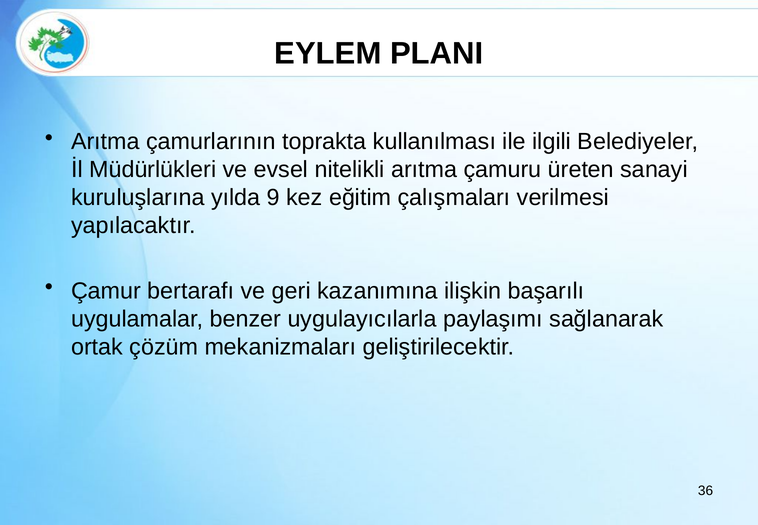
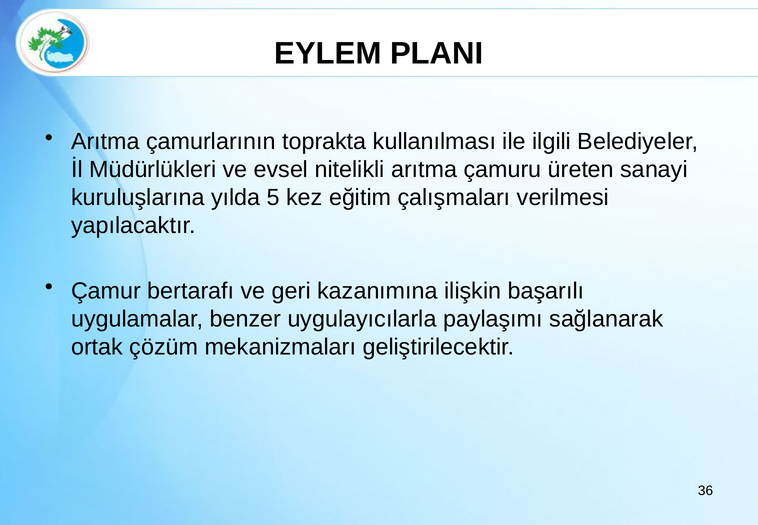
9: 9 -> 5
